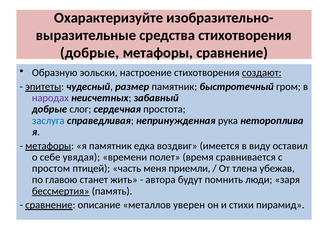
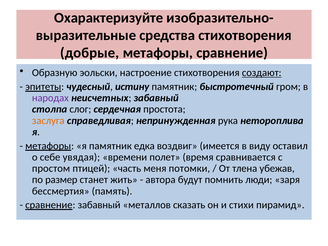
размер: размер -> истину
добрые at (50, 109): добрые -> столпа
заслуга colour: blue -> orange
приемли: приемли -> потомки
главою: главою -> размер
бессмертия underline: present -> none
сравнение описание: описание -> забавный
уверен: уверен -> сказать
